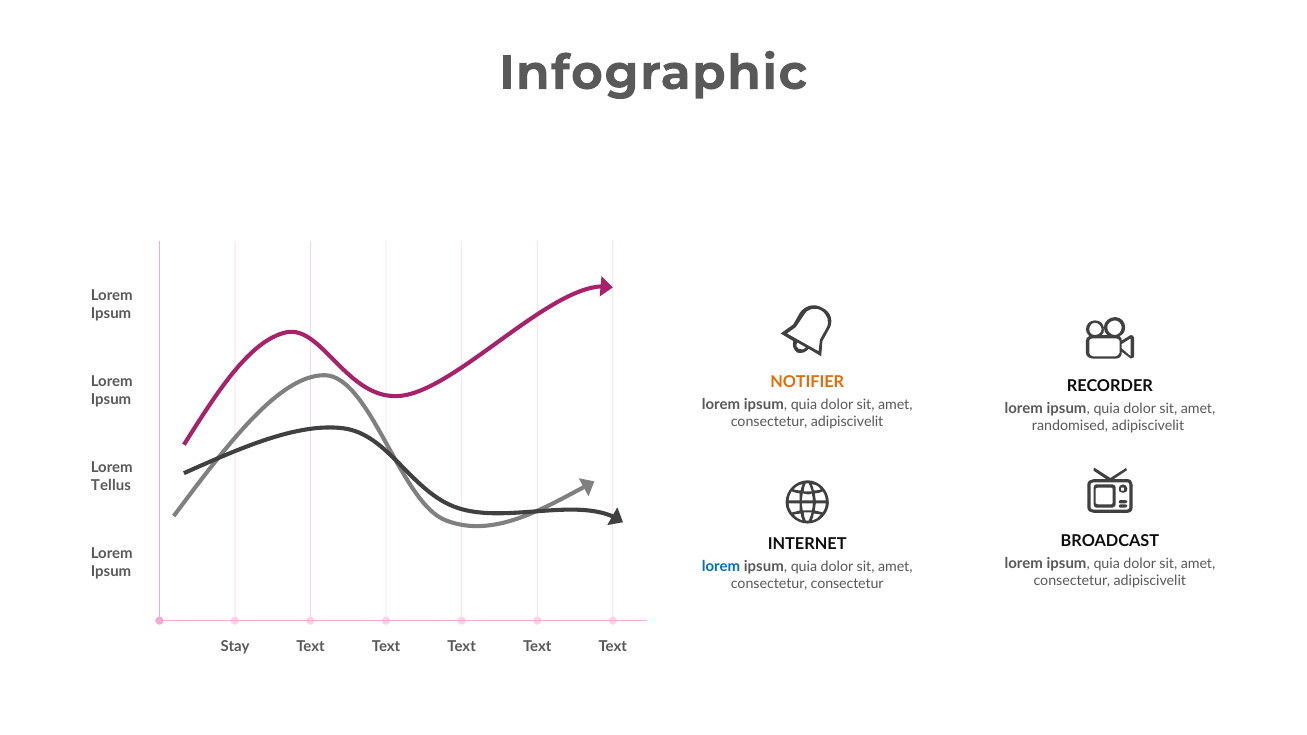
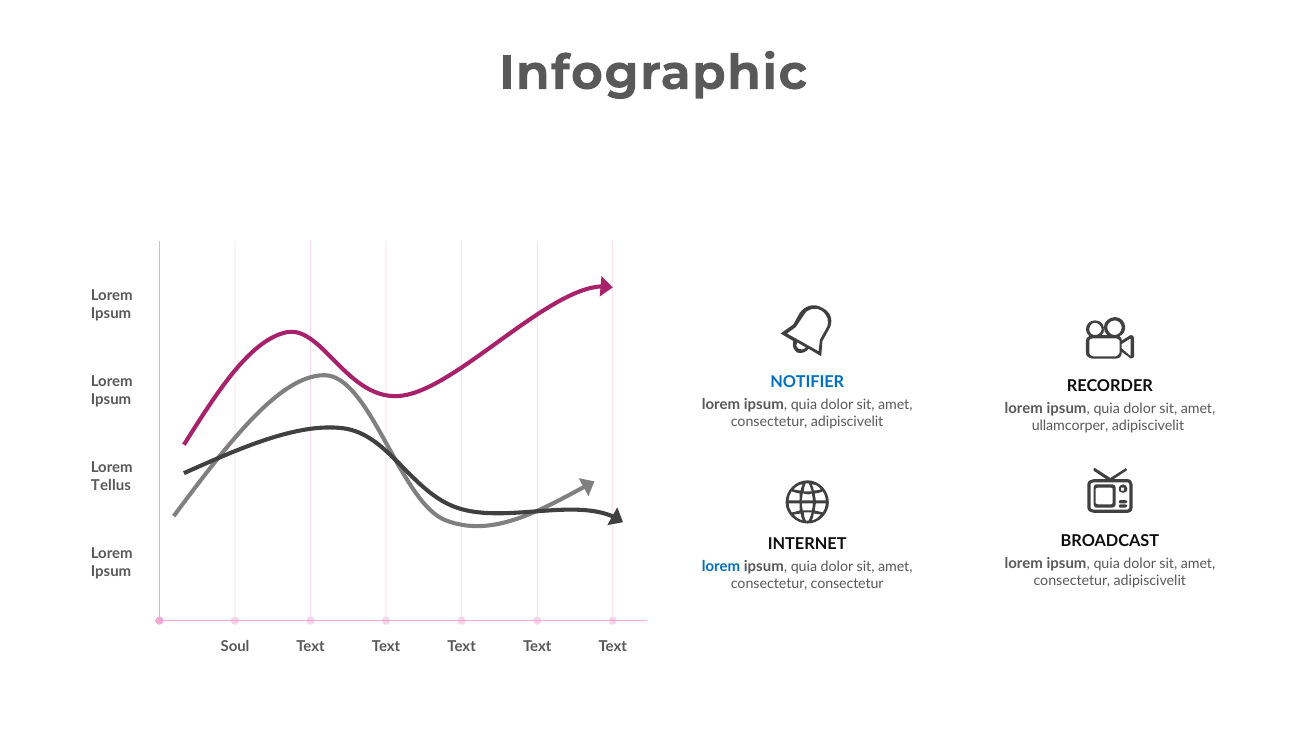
NOTIFIER colour: orange -> blue
randomised: randomised -> ullamcorper
Stay: Stay -> Soul
